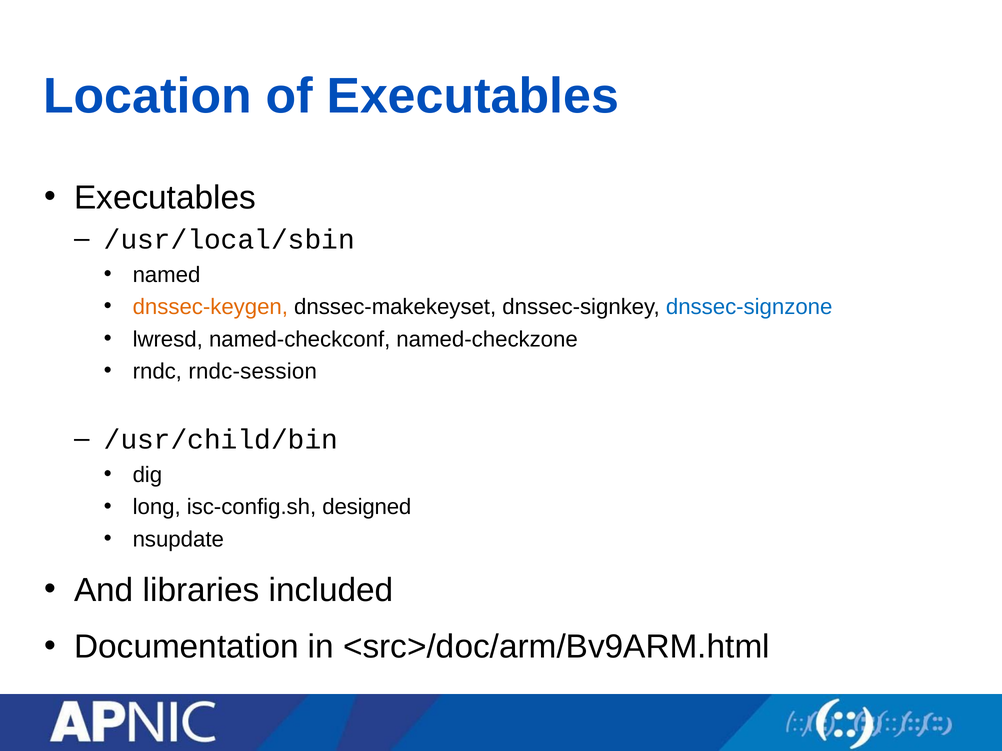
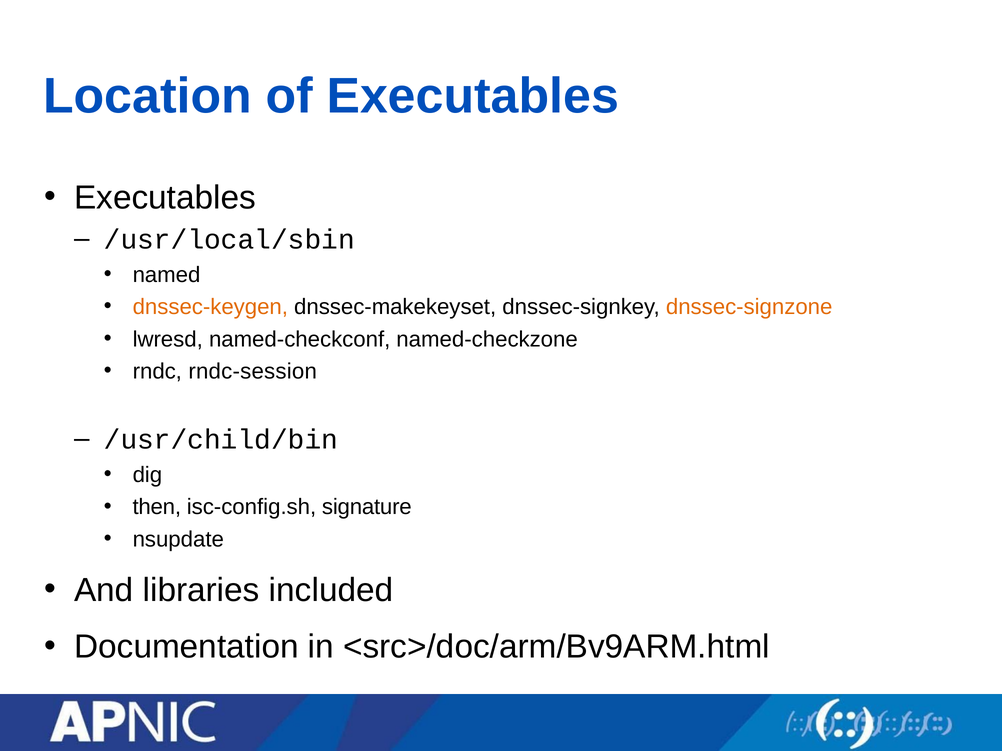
dnssec-signzone colour: blue -> orange
long: long -> then
designed: designed -> signature
